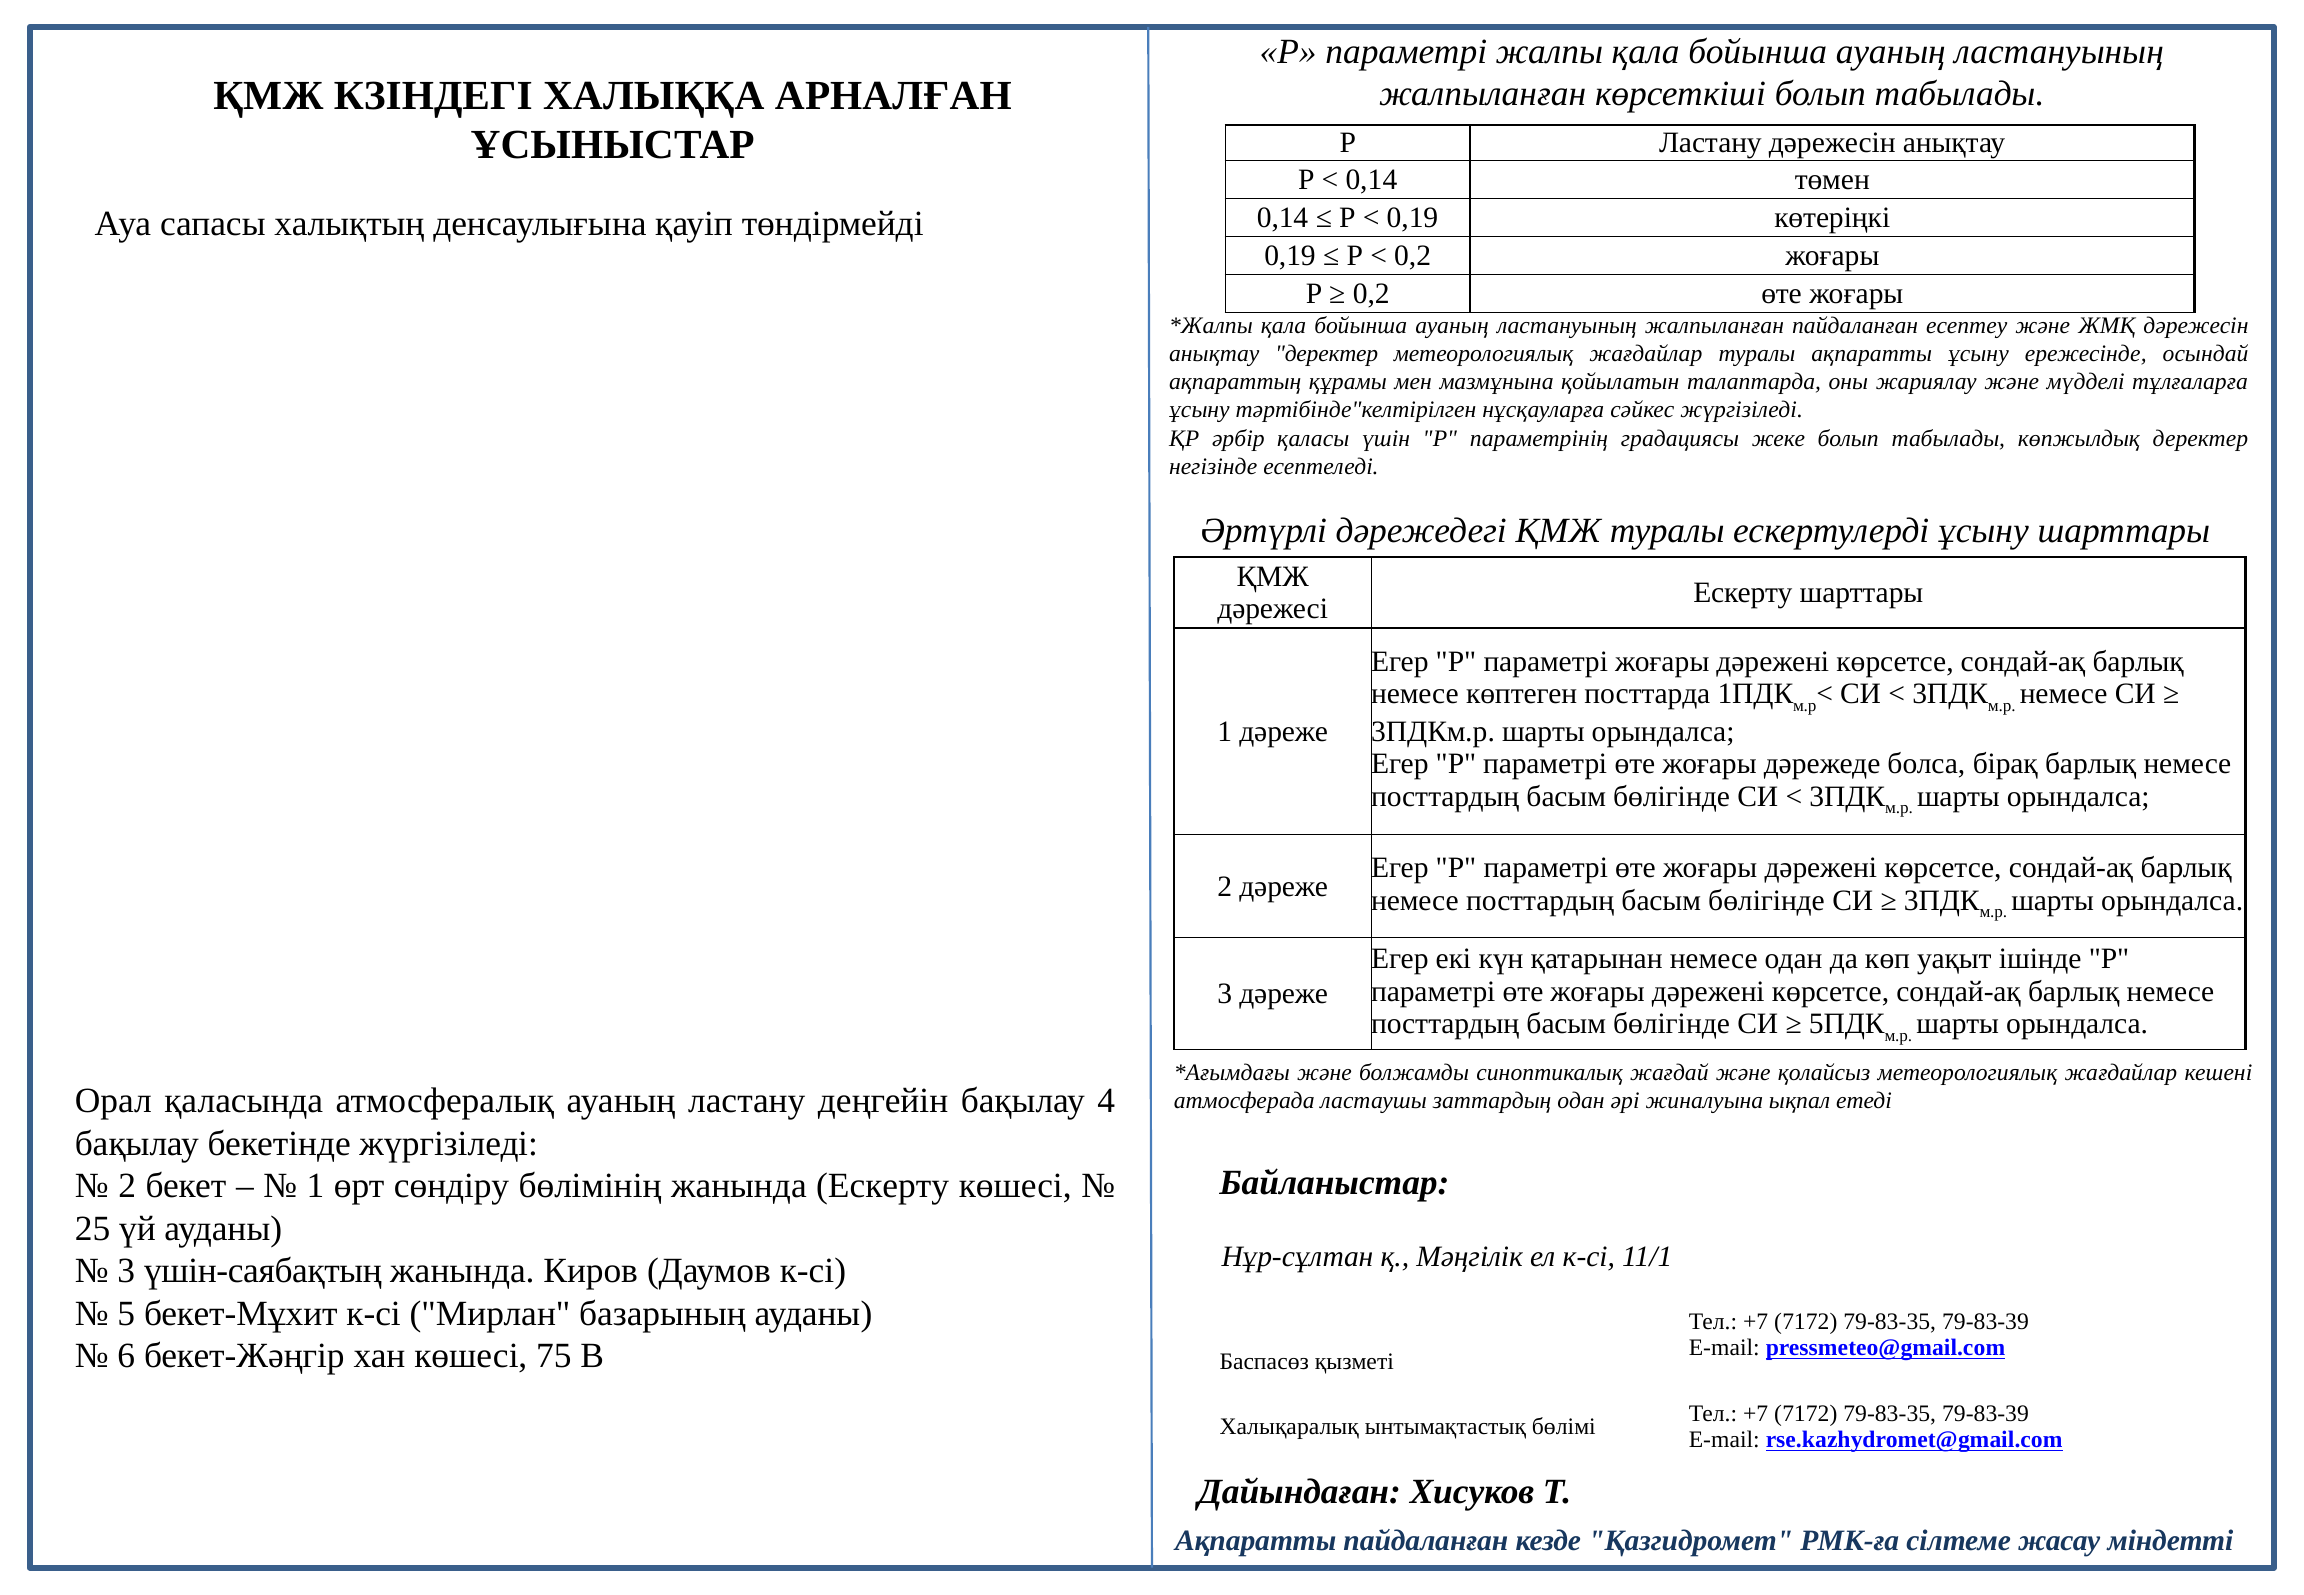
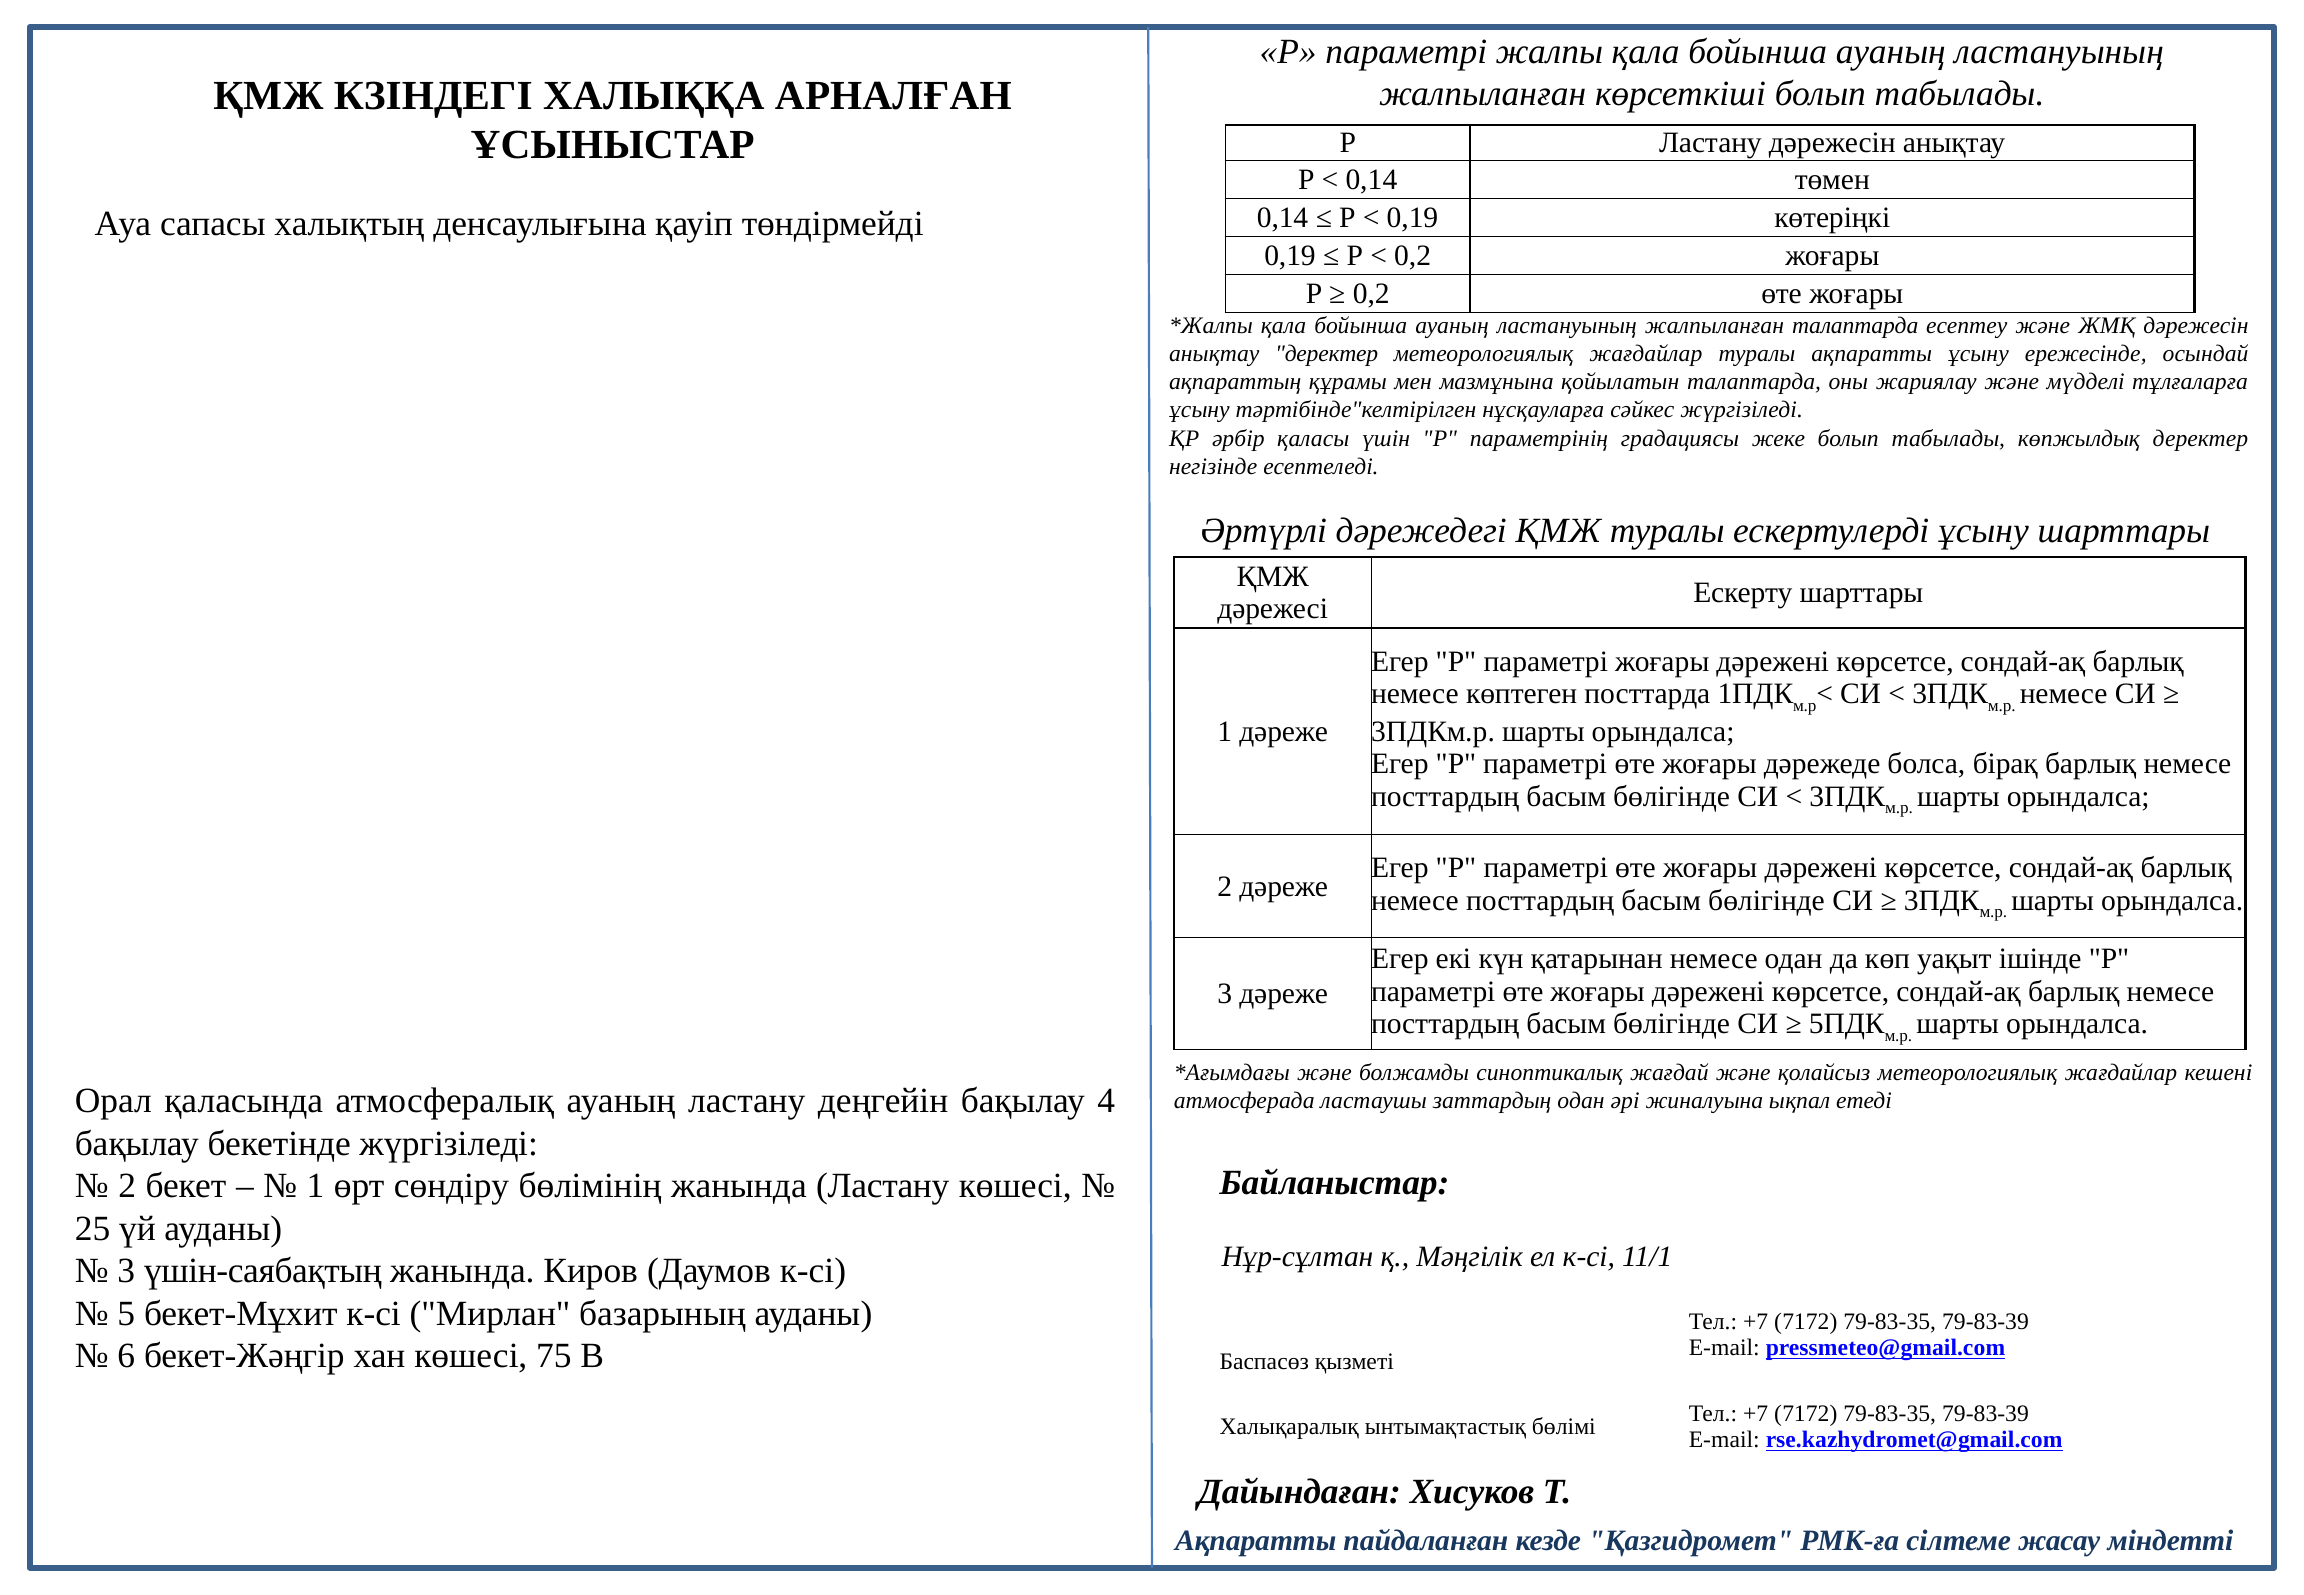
жалпыланған пайдаланған: пайдаланған -> талаптарда
жанында Ескерту: Ескерту -> Ластану
